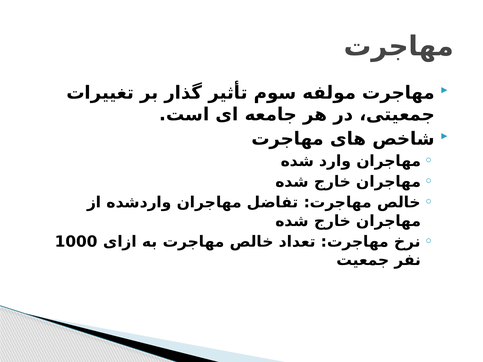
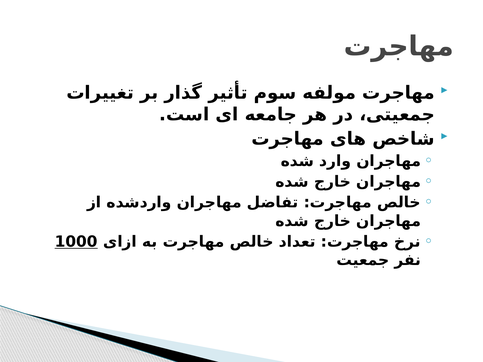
1000 underline: none -> present
